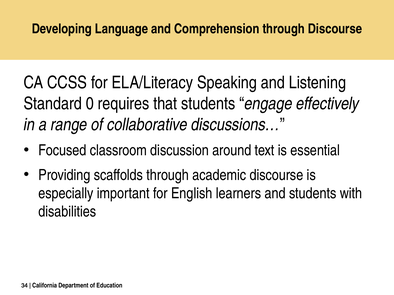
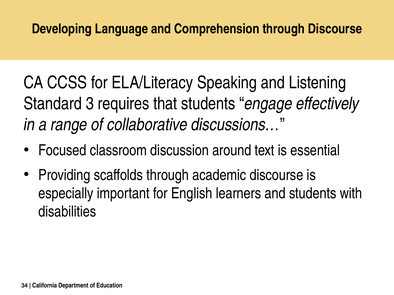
0: 0 -> 3
